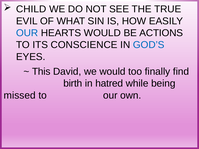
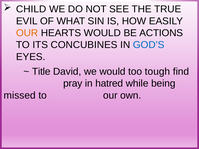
OUR at (27, 33) colour: blue -> orange
CONSCIENCE: CONSCIENCE -> CONCUBINES
This: This -> Title
finally: finally -> tough
birth: birth -> pray
